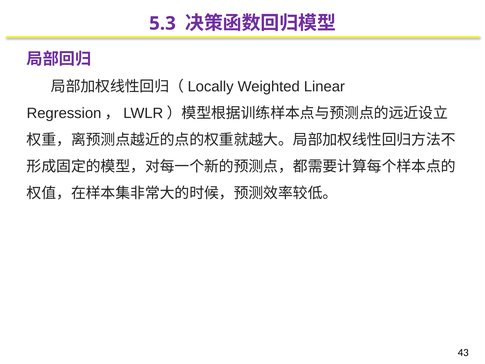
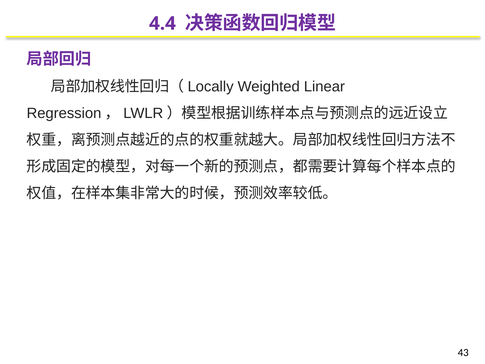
5.3: 5.3 -> 4.4
